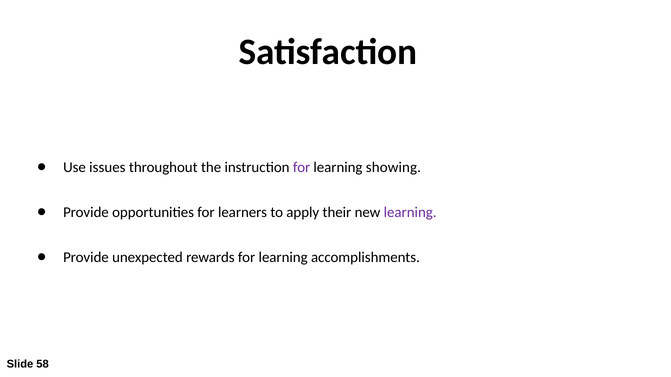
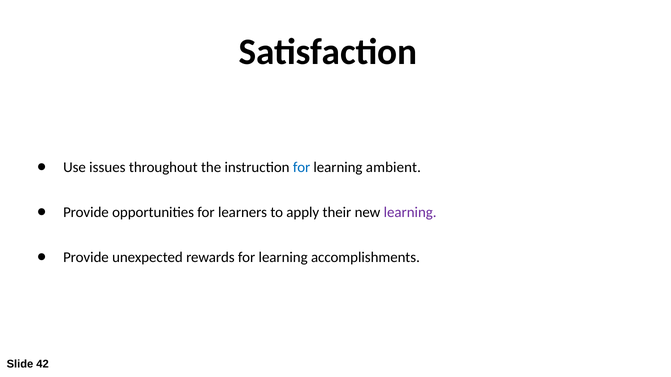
for at (302, 167) colour: purple -> blue
showing: showing -> ambient
58: 58 -> 42
